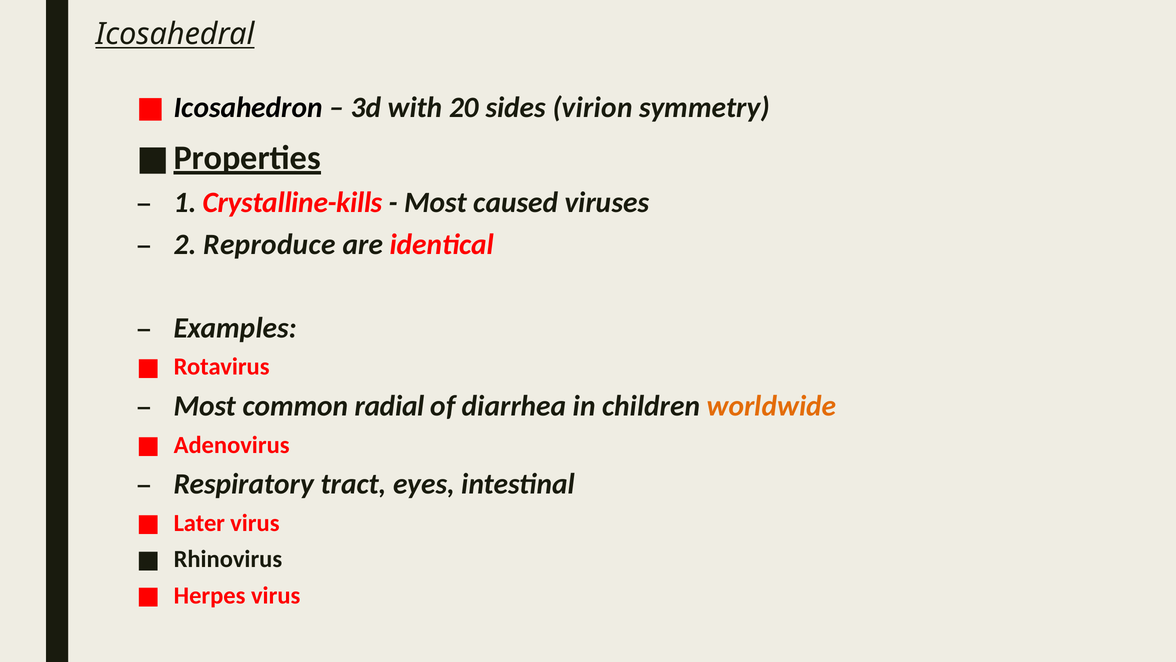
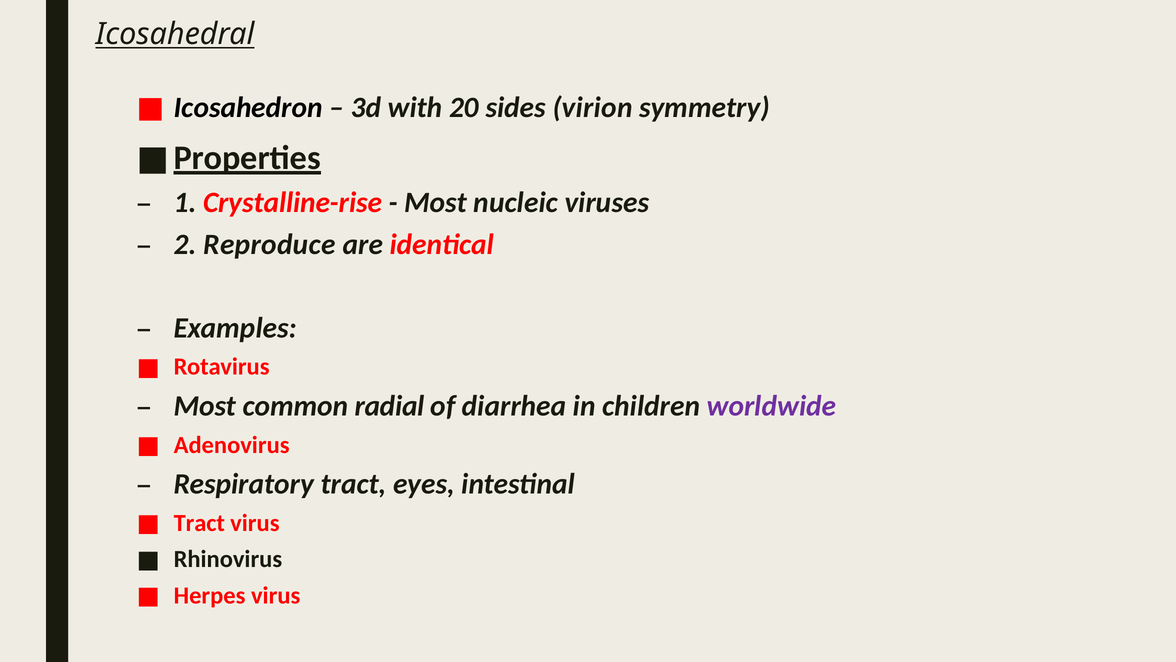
Crystalline-kills: Crystalline-kills -> Crystalline-rise
caused: caused -> nucleic
worldwide colour: orange -> purple
Later at (199, 523): Later -> Tract
